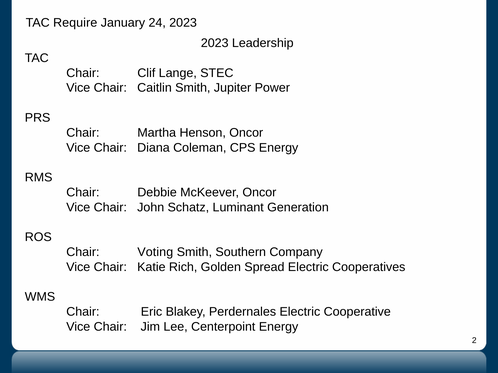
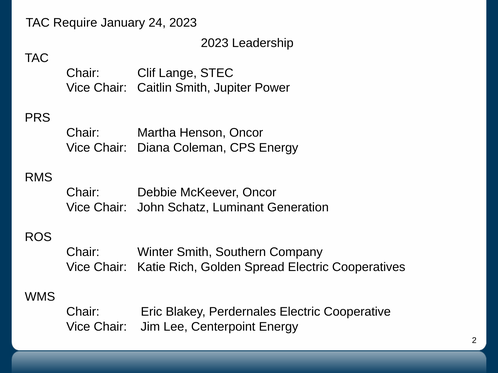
Voting: Voting -> Winter
